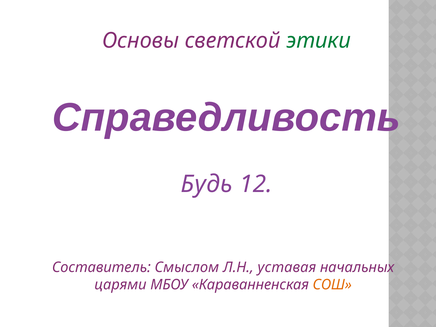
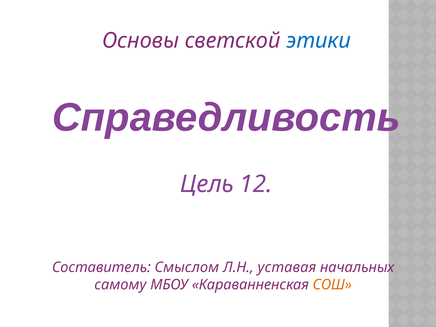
этики colour: green -> blue
Будь: Будь -> Цель
царями: царями -> самому
